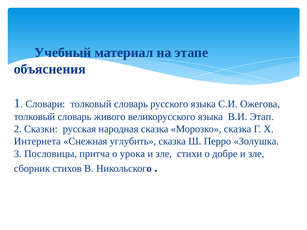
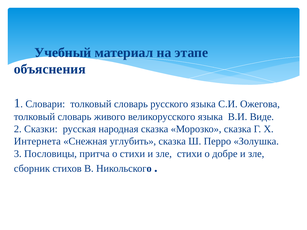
Этап: Этап -> Виде
о урока: урока -> стихи
